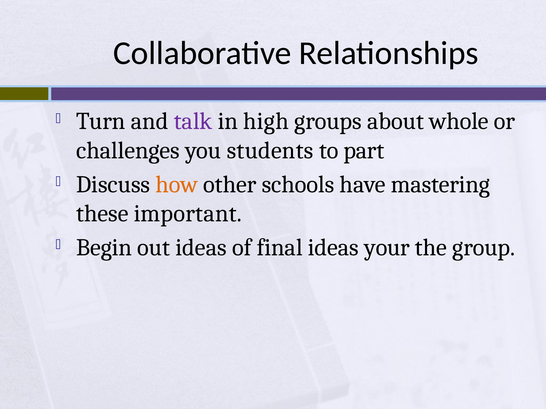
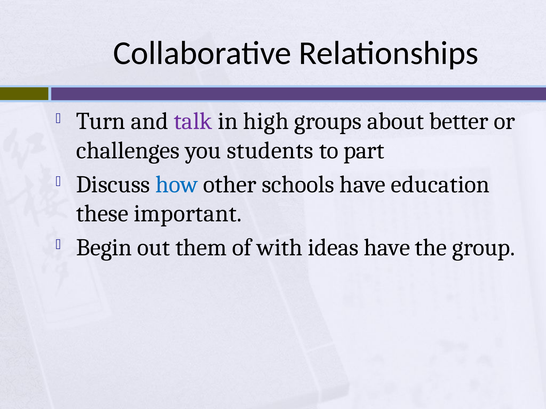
whole: whole -> better
how colour: orange -> blue
mastering: mastering -> education
out ideas: ideas -> them
final: final -> with
ideas your: your -> have
